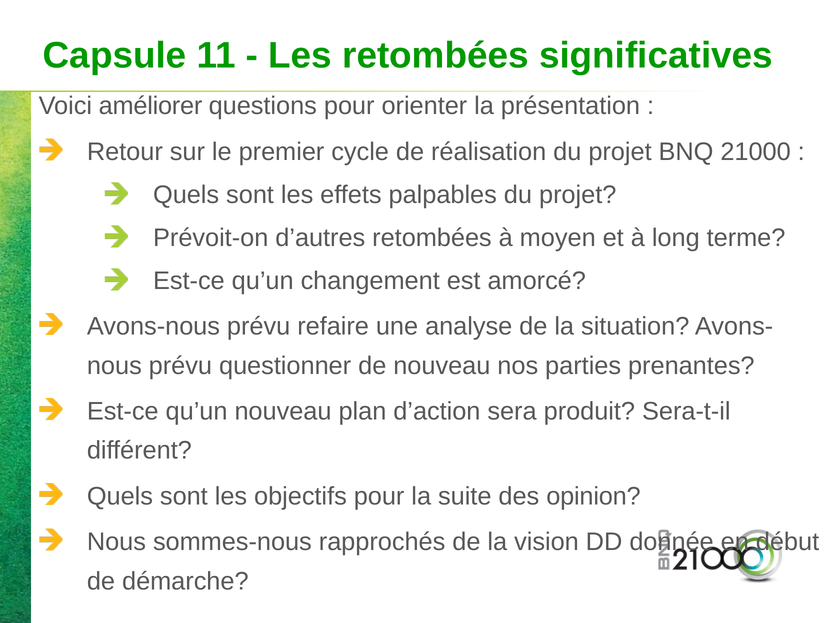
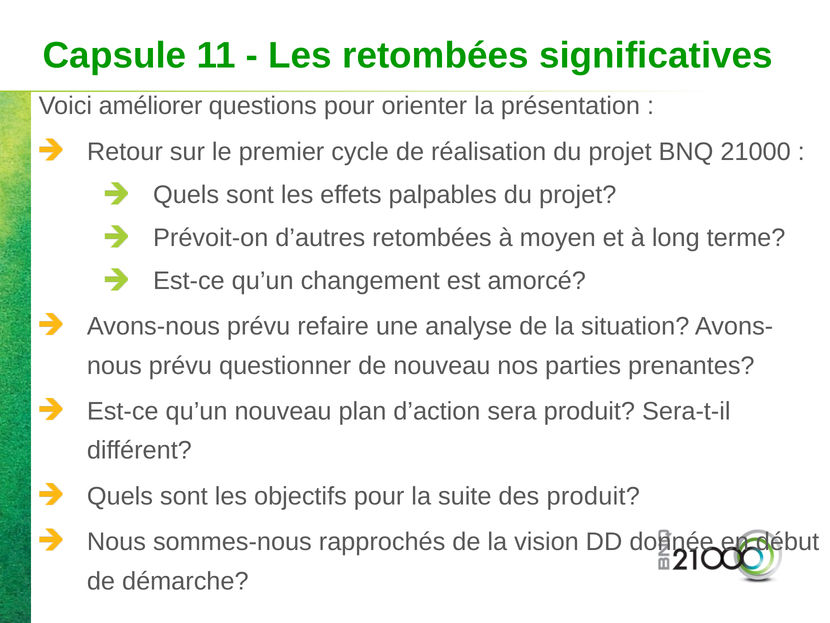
des opinion: opinion -> produit
